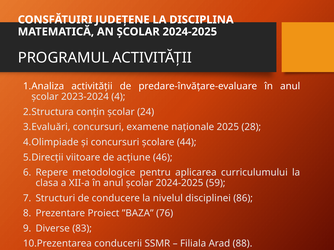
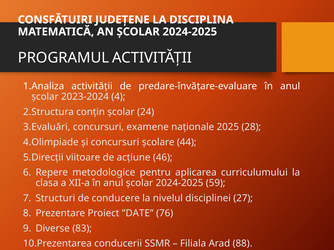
86: 86 -> 27
”BAZA: ”BAZA -> ”DATE
